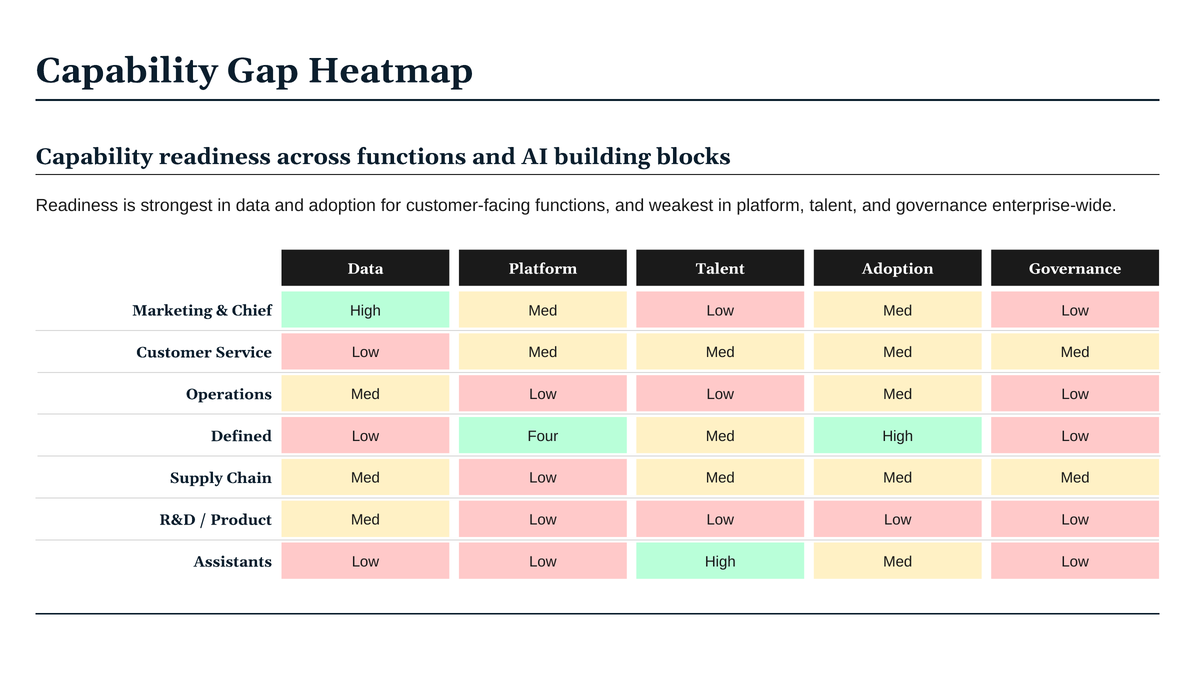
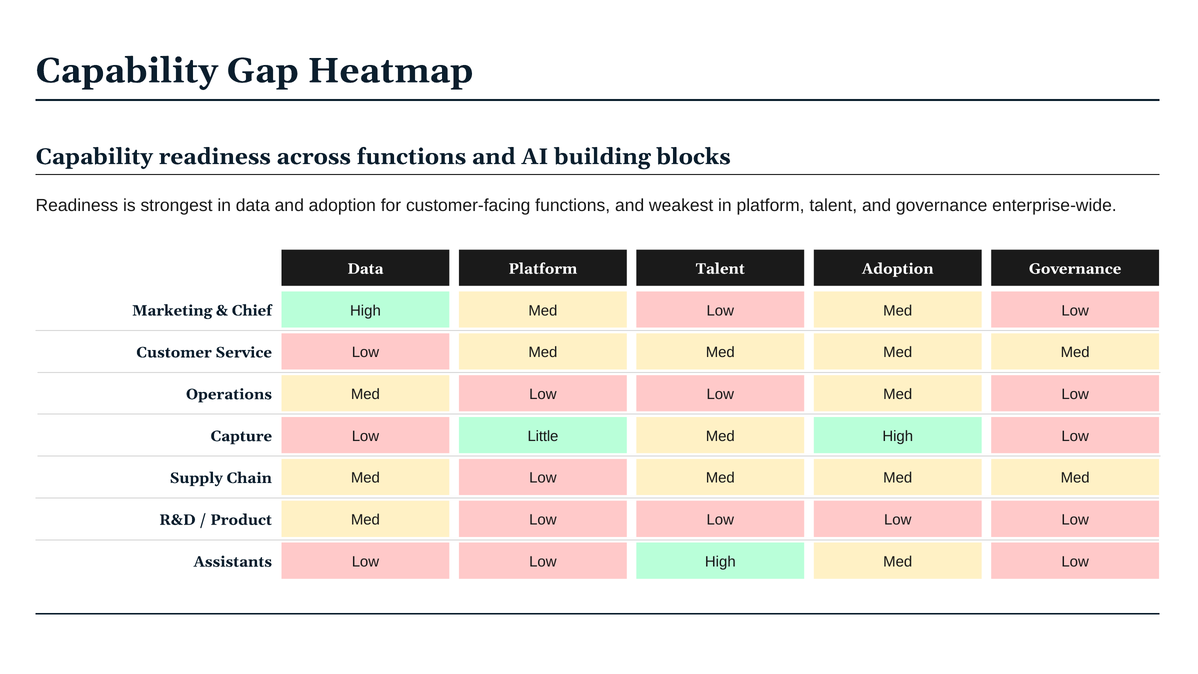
Four: Four -> Little
Defined: Defined -> Capture
